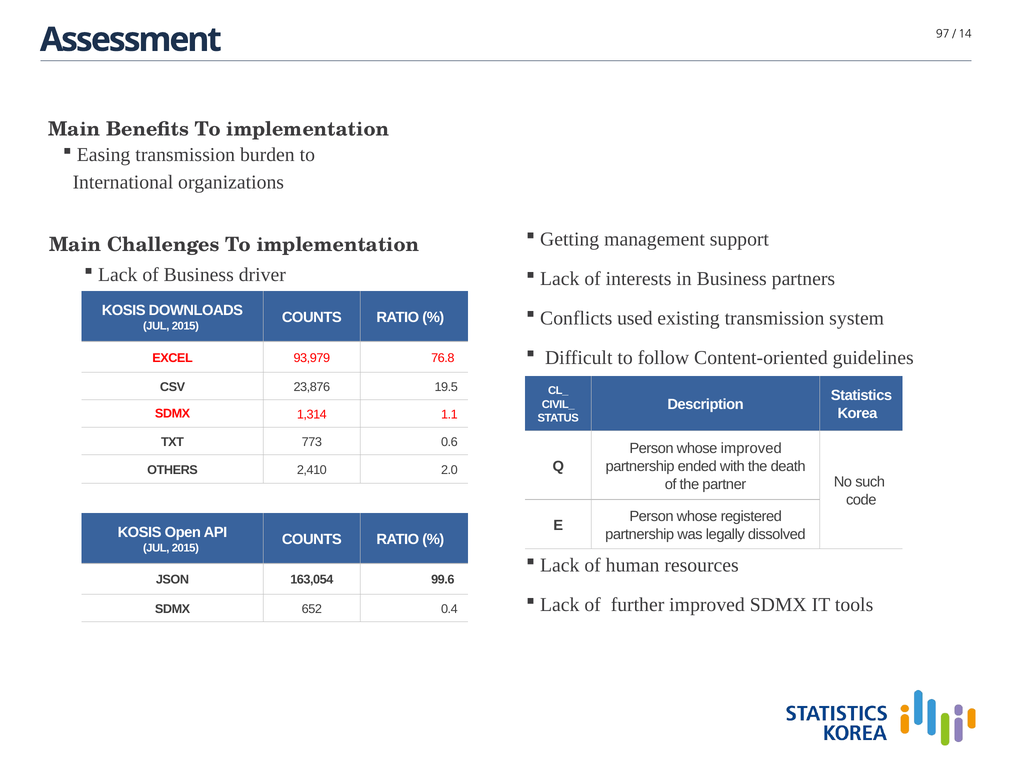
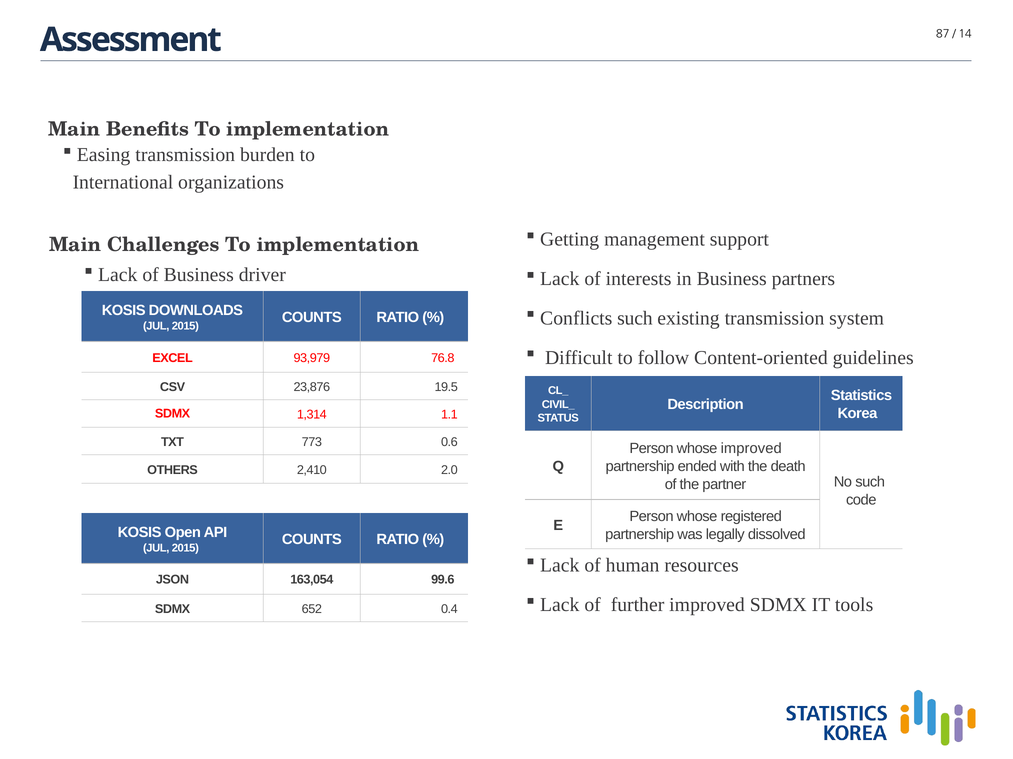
97: 97 -> 87
Conflicts used: used -> such
